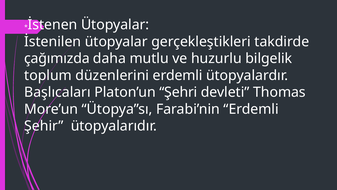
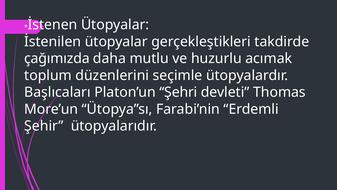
bilgelik: bilgelik -> acımak
düzenlerini erdemli: erdemli -> seçimle
